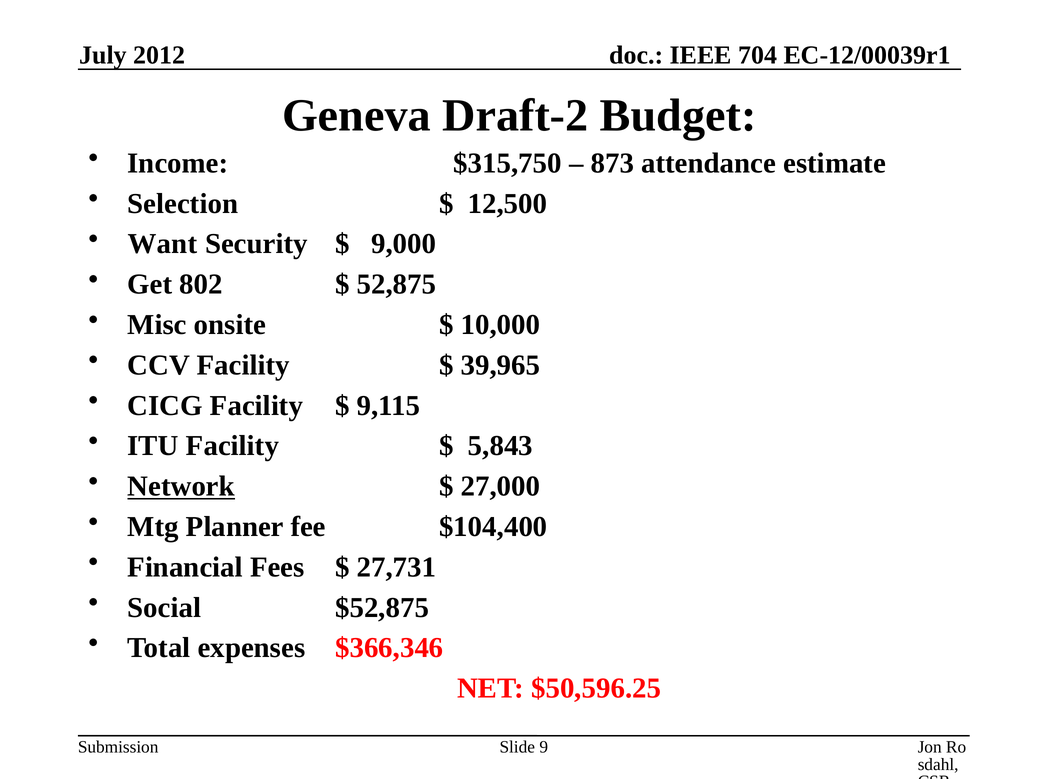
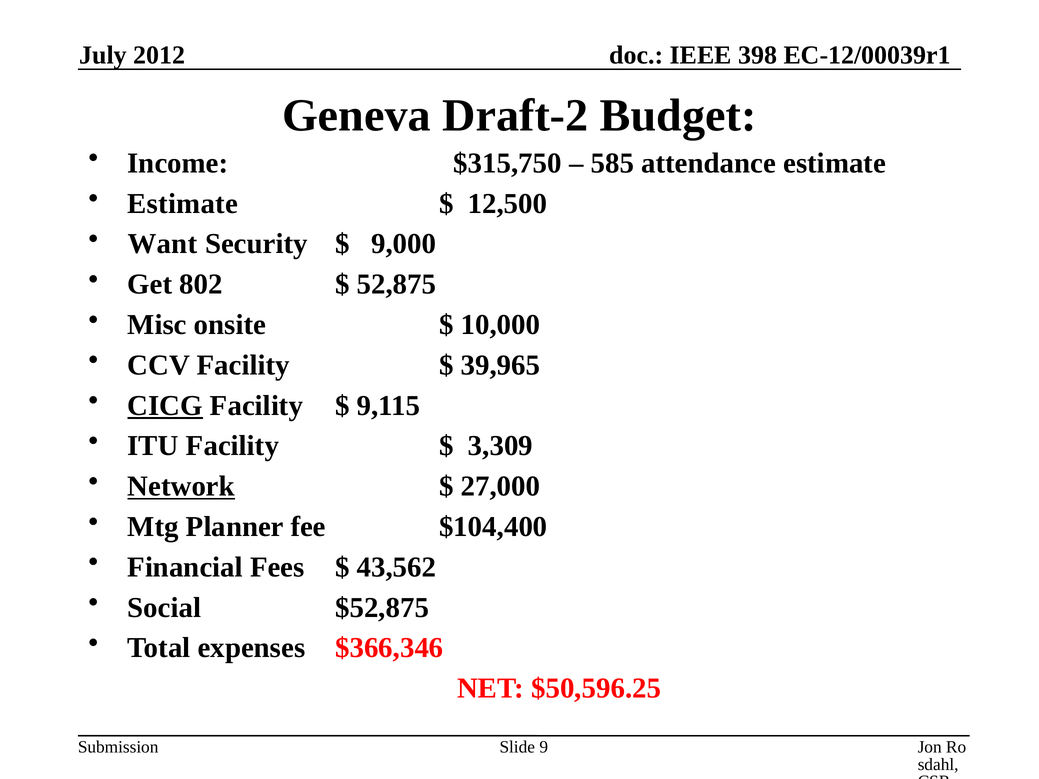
704: 704 -> 398
873: 873 -> 585
Selection at (183, 204): Selection -> Estimate
CICG underline: none -> present
5,843: 5,843 -> 3,309
27,731: 27,731 -> 43,562
